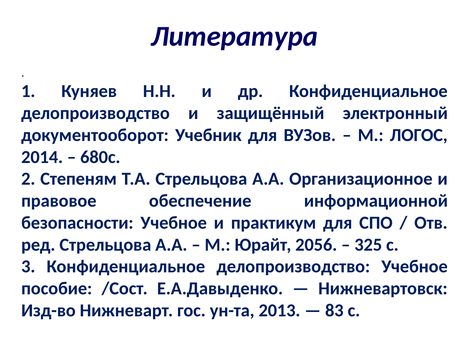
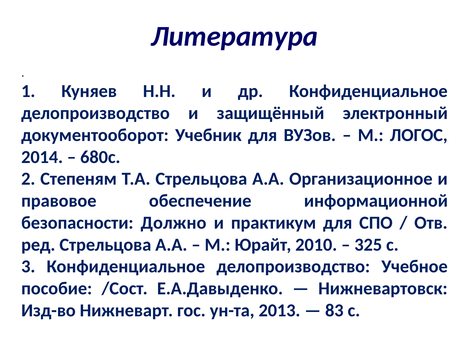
безопасности Учебное: Учебное -> Должно
2056: 2056 -> 2010
